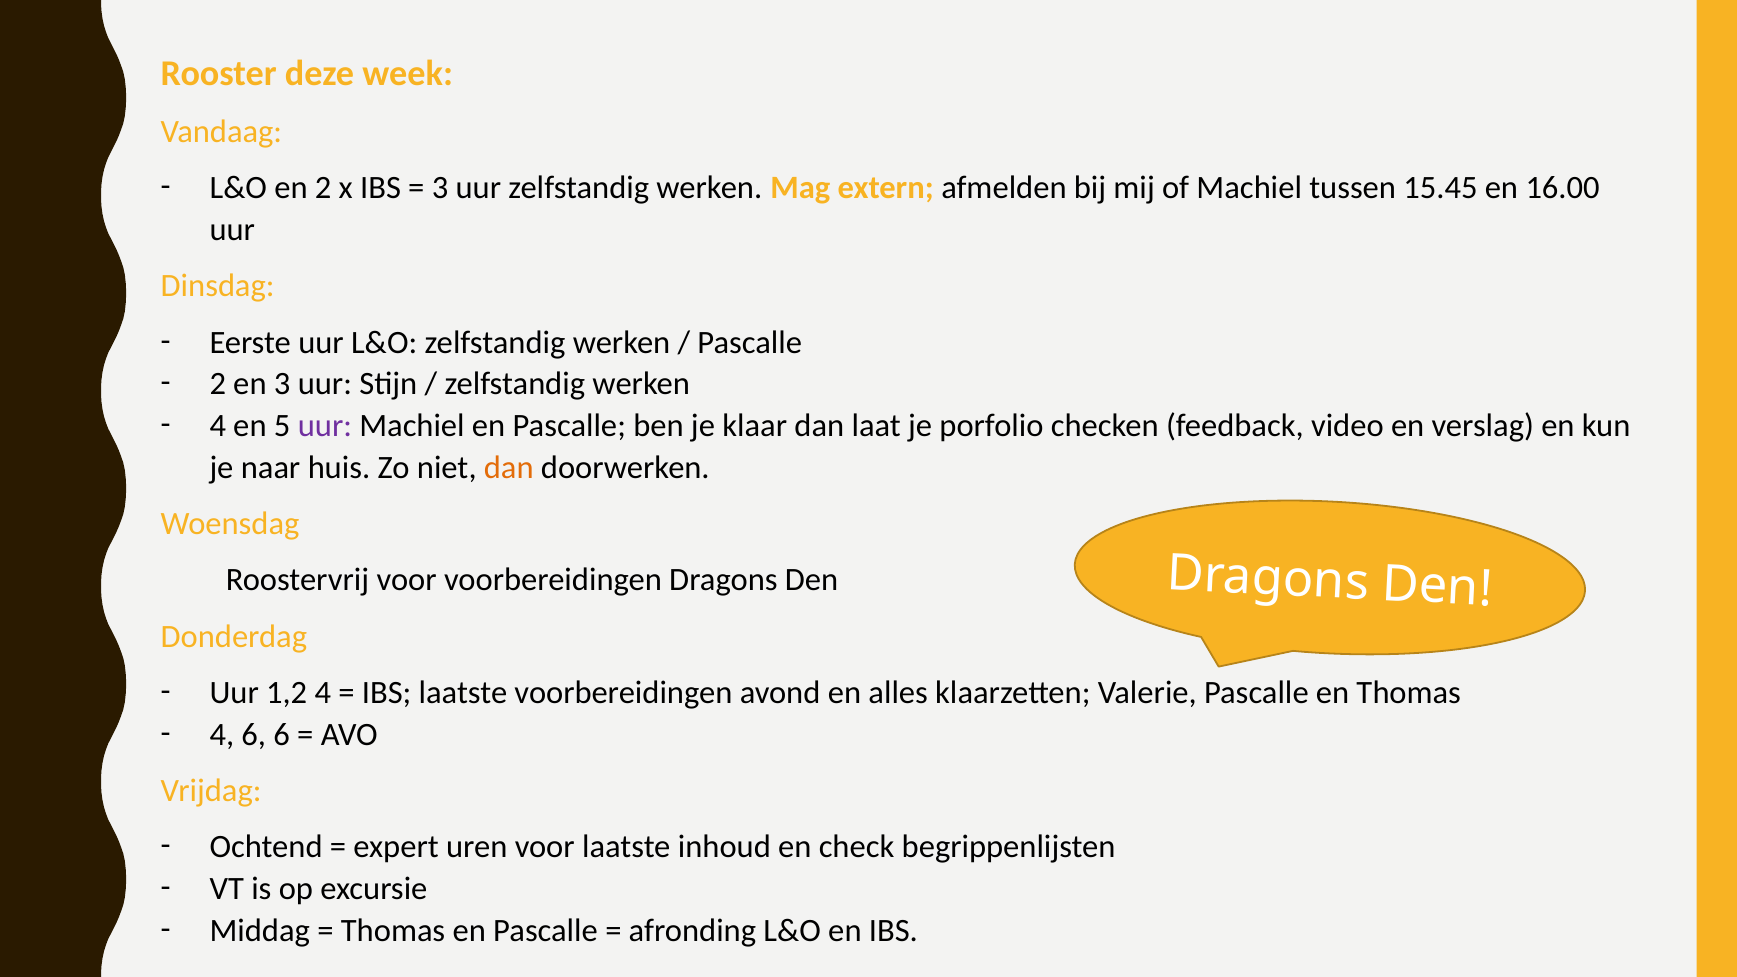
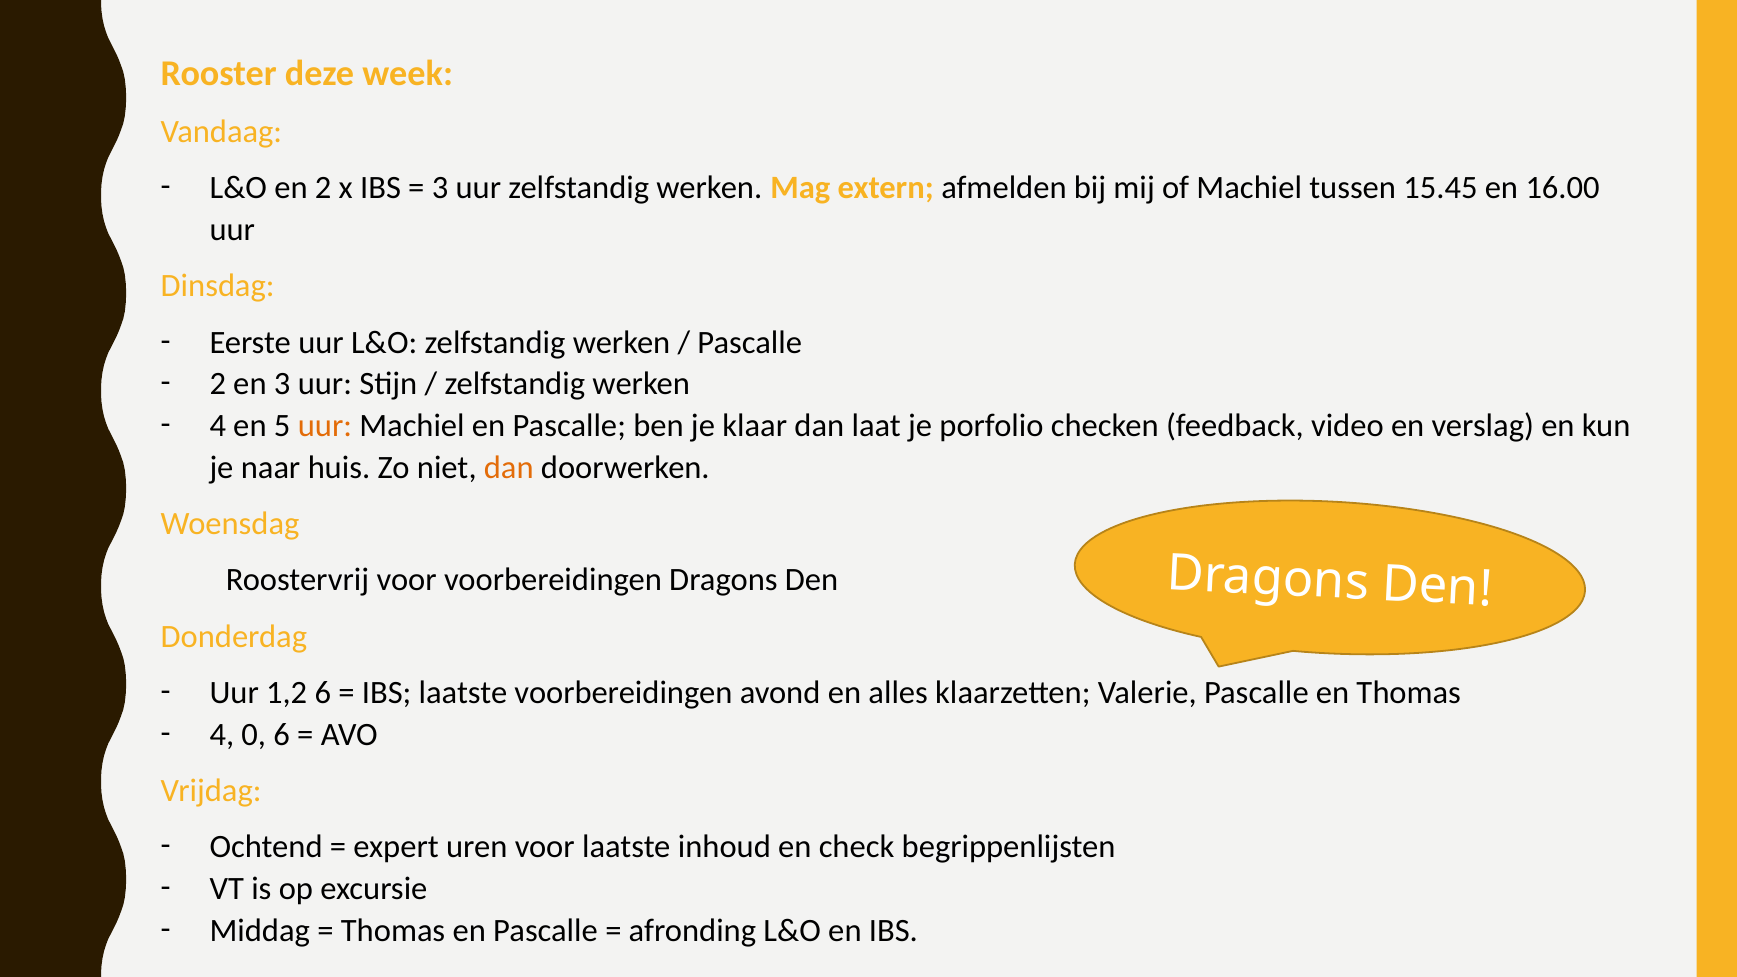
uur at (325, 426) colour: purple -> orange
1,2 4: 4 -> 6
4 6: 6 -> 0
